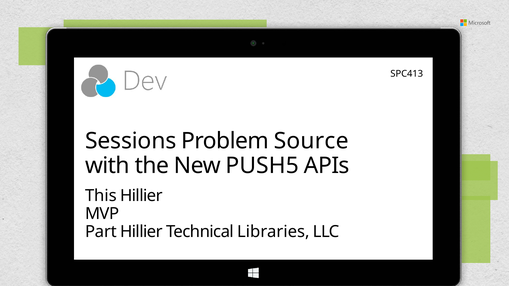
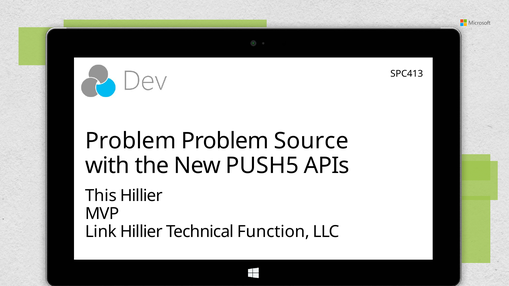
Sessions at (131, 141): Sessions -> Problem
Part: Part -> Link
Libraries: Libraries -> Function
